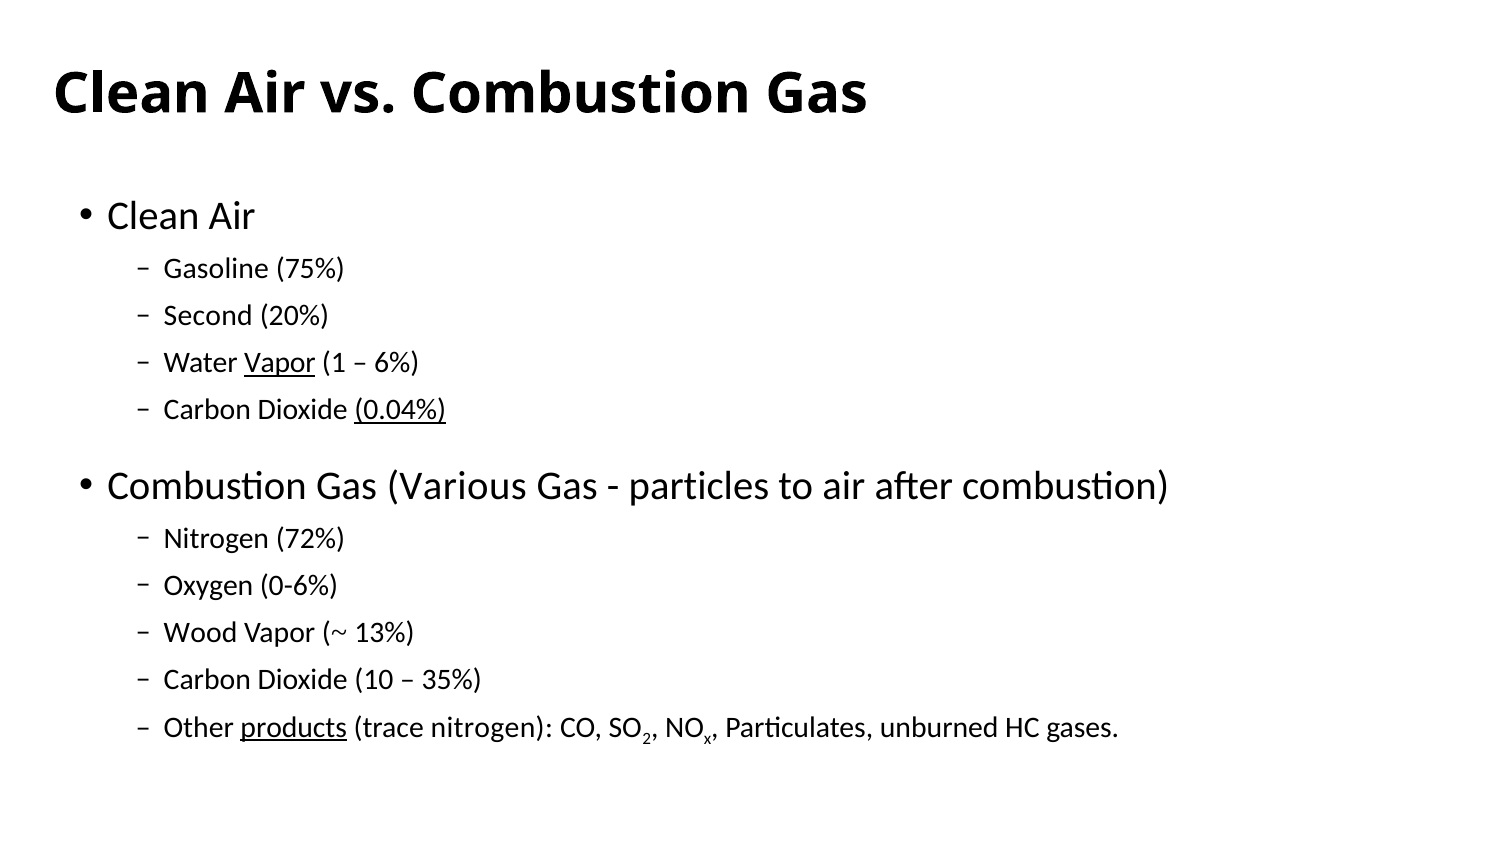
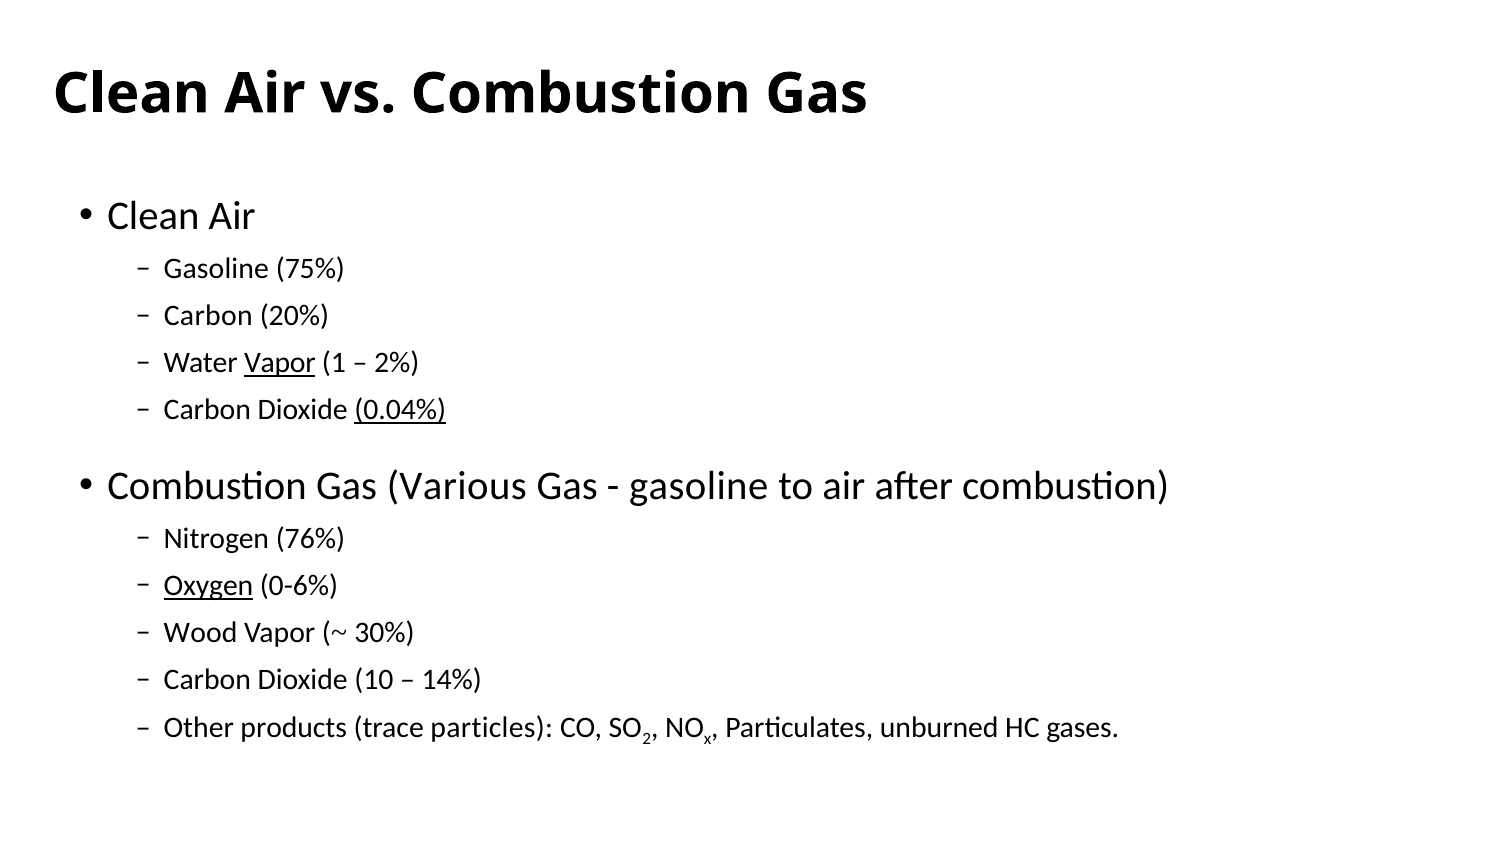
Second at (208, 316): Second -> Carbon
6%: 6% -> 2%
particles at (699, 486): particles -> gasoline
72%: 72% -> 76%
Oxygen underline: none -> present
13%: 13% -> 30%
35%: 35% -> 14%
products underline: present -> none
trace nitrogen: nitrogen -> particles
